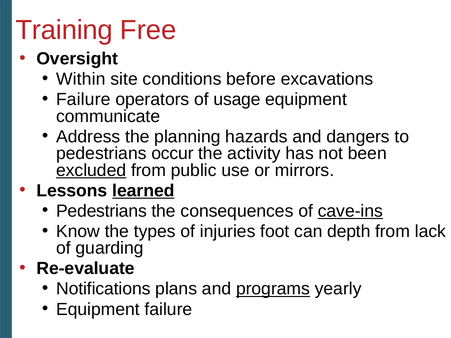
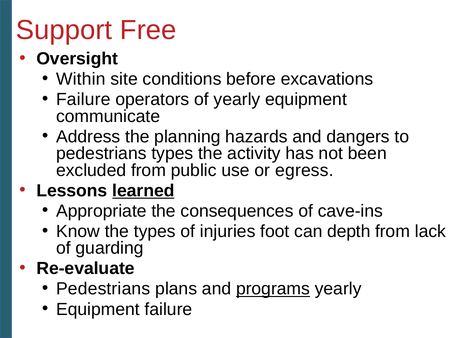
Training: Training -> Support
of usage: usage -> yearly
pedestrians occur: occur -> types
excluded underline: present -> none
mirrors: mirrors -> egress
Pedestrians at (101, 211): Pedestrians -> Appropriate
cave-ins underline: present -> none
Notifications at (103, 289): Notifications -> Pedestrians
